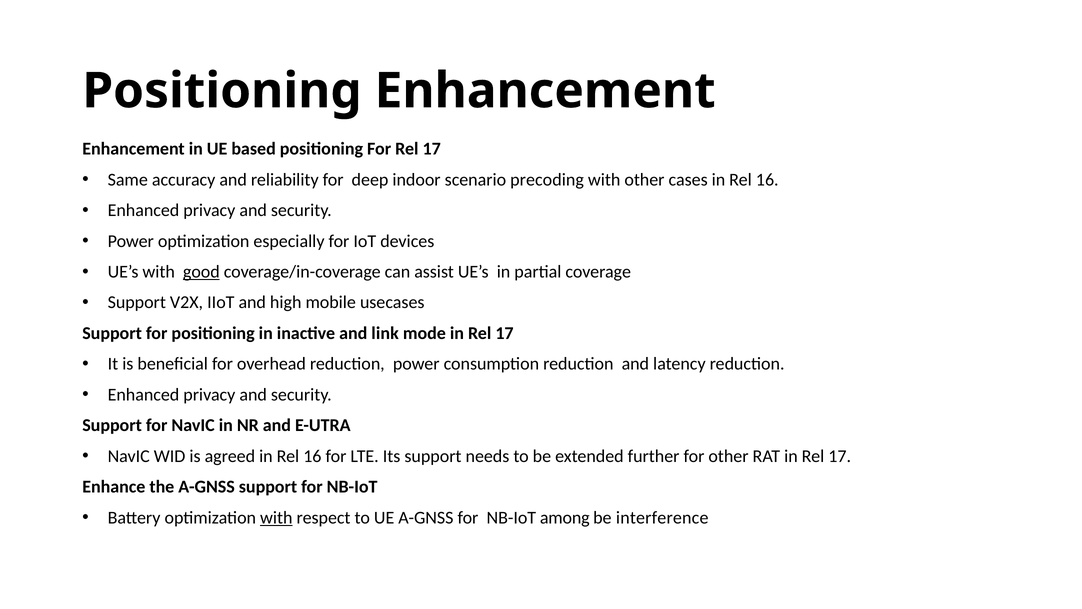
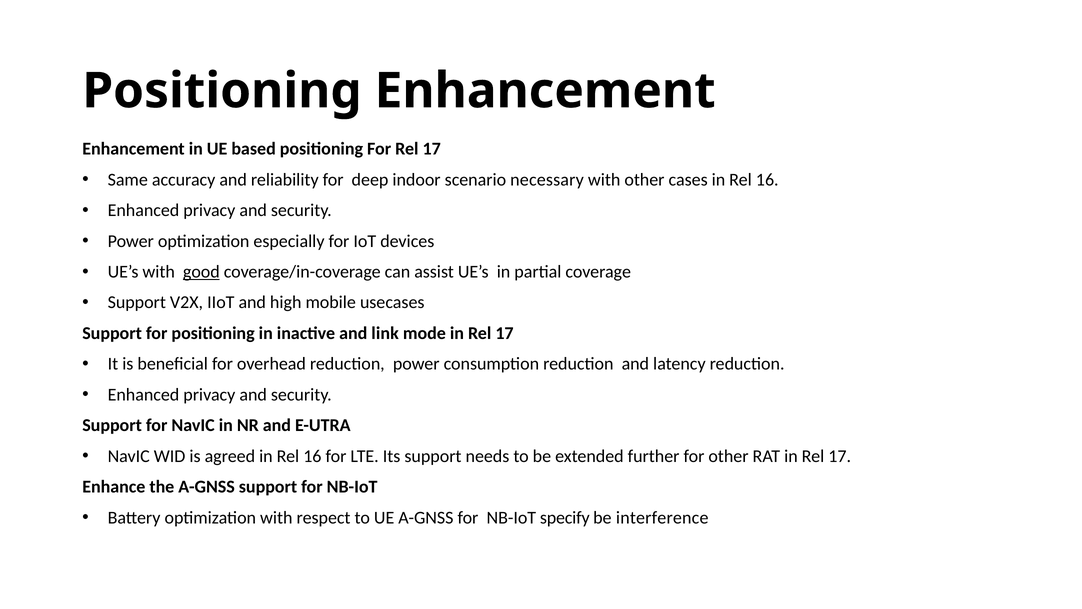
precoding: precoding -> necessary
with at (276, 517) underline: present -> none
among: among -> specify
